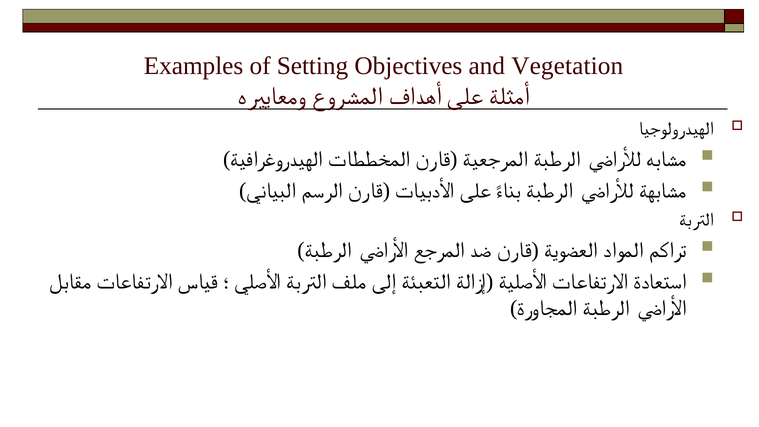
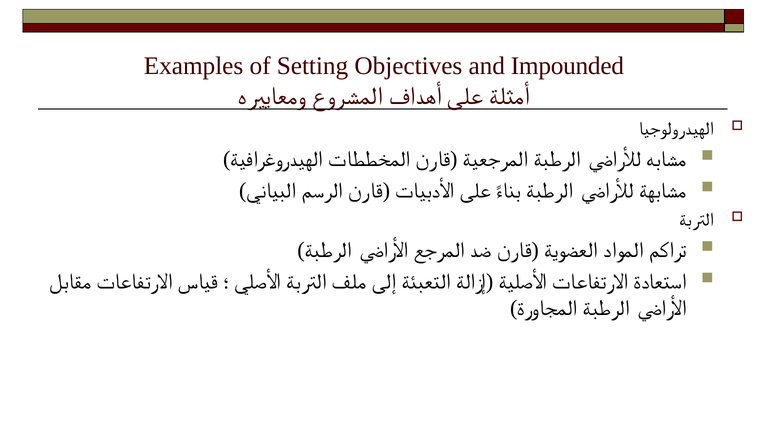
Vegetation: Vegetation -> Impounded
